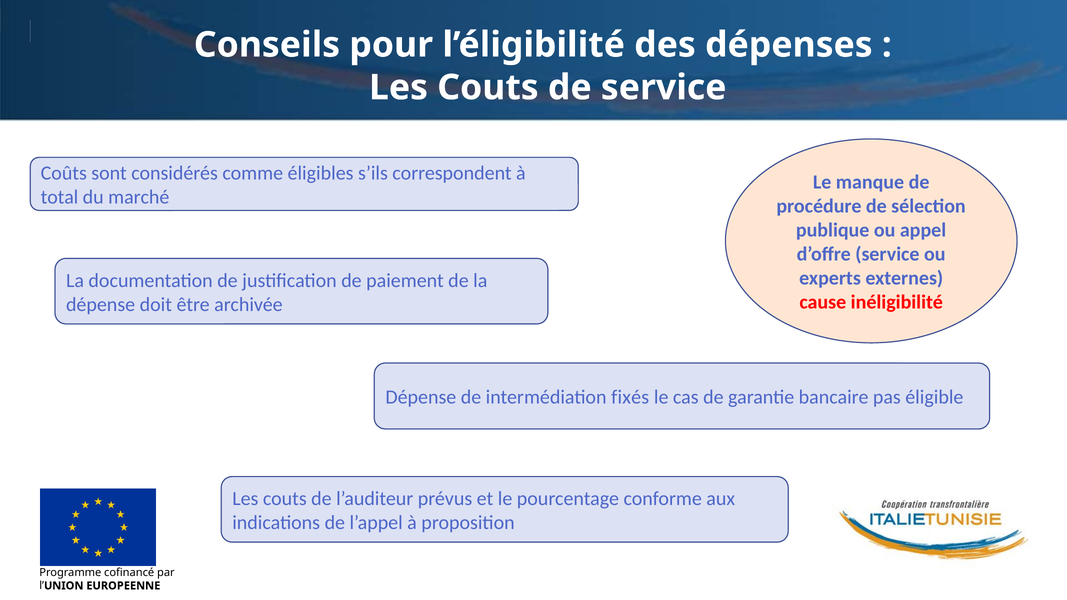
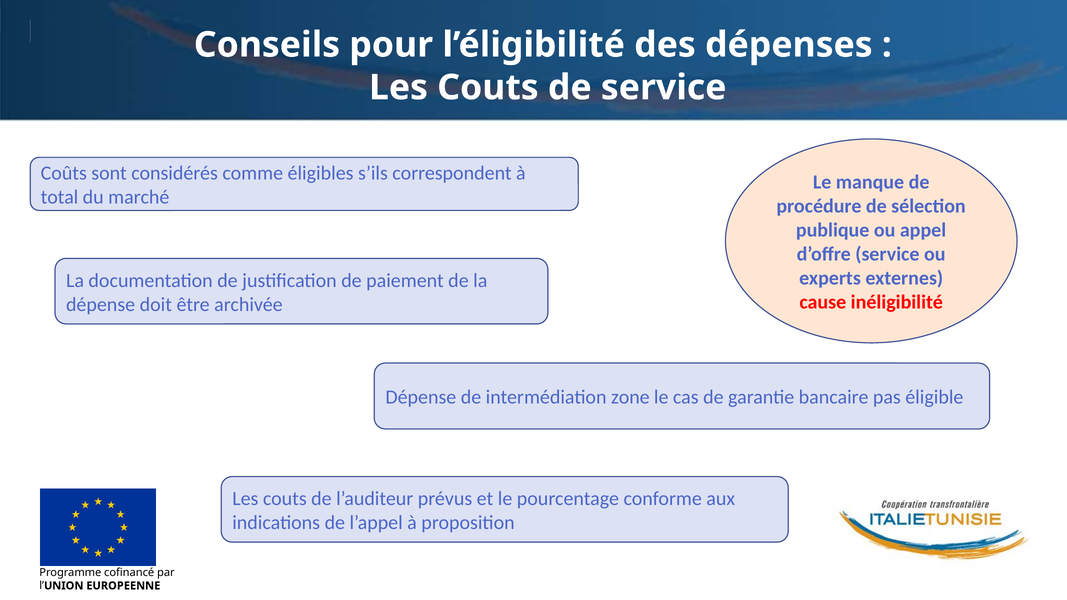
fixés: fixés -> zone
